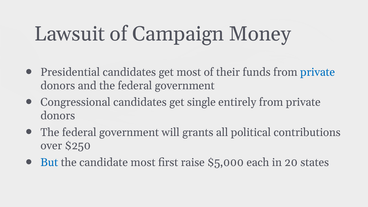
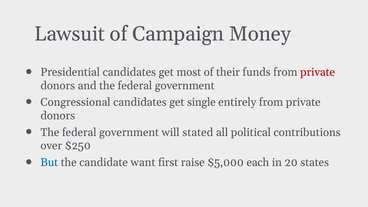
private at (318, 72) colour: blue -> red
grants: grants -> stated
candidate most: most -> want
